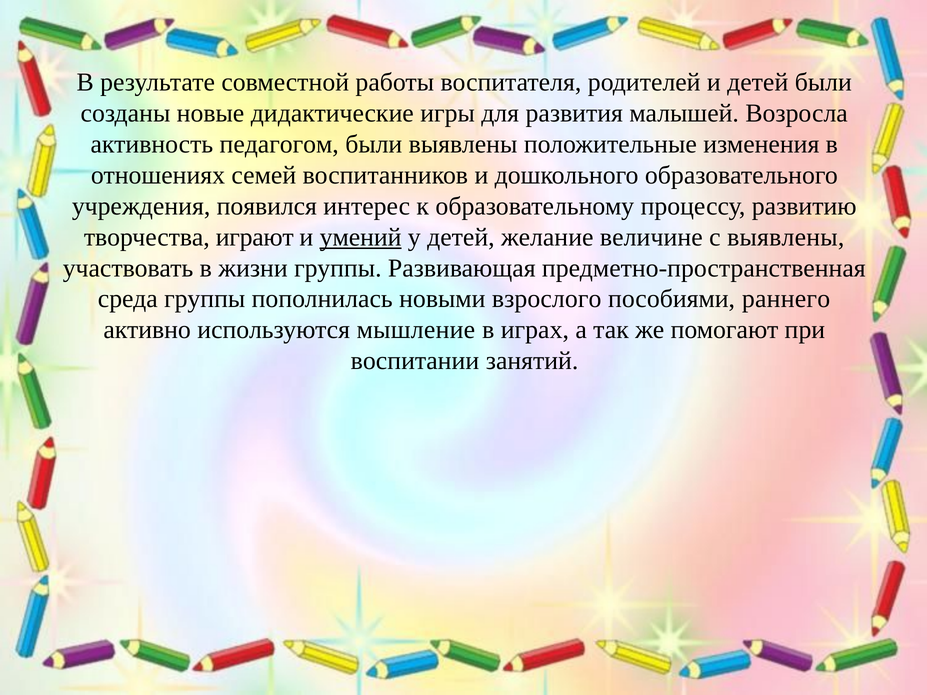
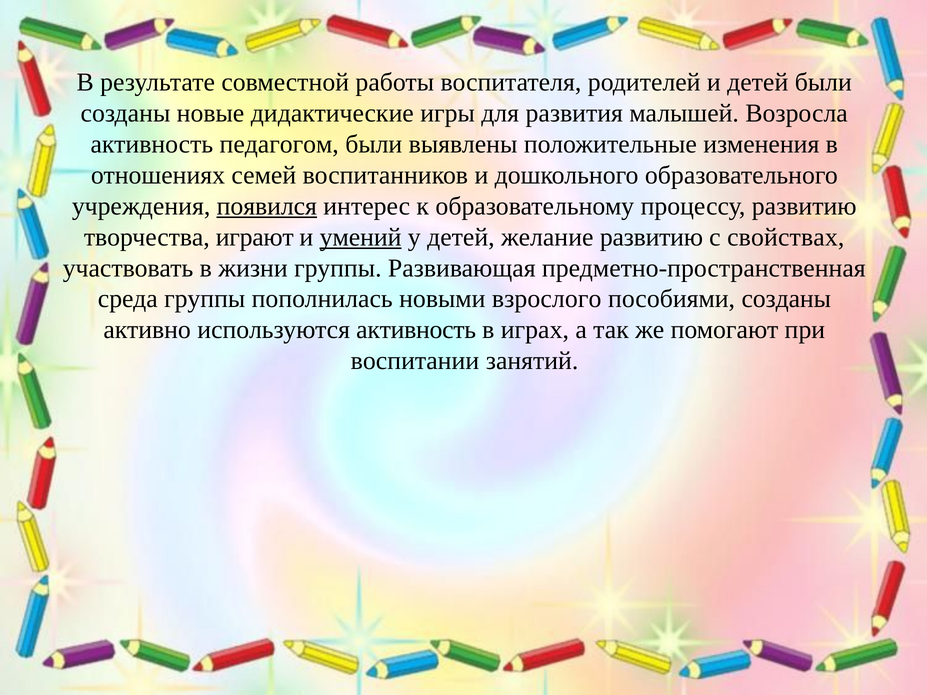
появился underline: none -> present
желание величине: величине -> развитию
с выявлены: выявлены -> свойствах
пособиями раннего: раннего -> созданы
используются мышление: мышление -> активность
